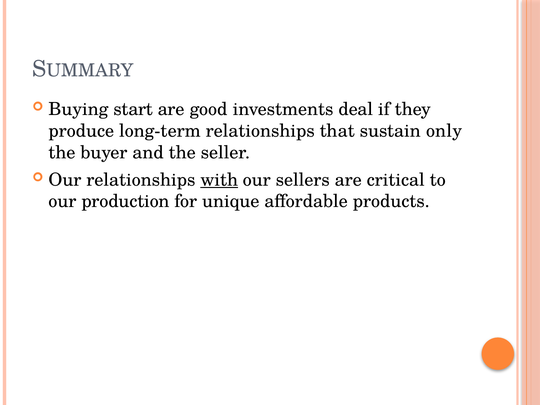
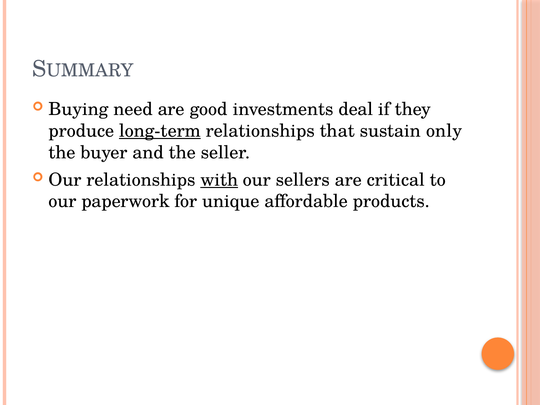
start: start -> need
long-term underline: none -> present
production: production -> paperwork
